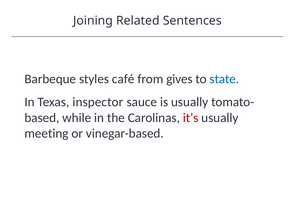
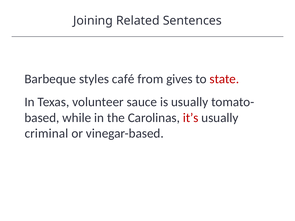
state colour: blue -> red
inspector: inspector -> volunteer
meeting: meeting -> criminal
